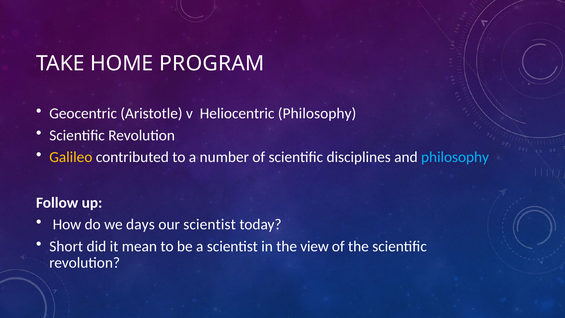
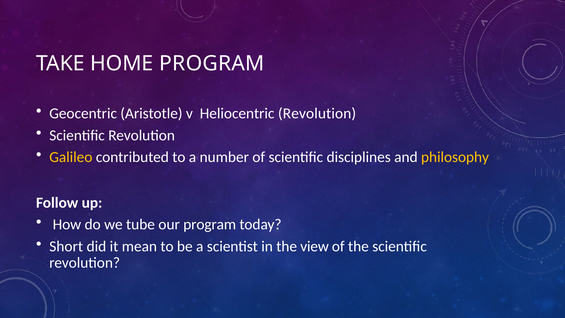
Heliocentric Philosophy: Philosophy -> Revolution
philosophy at (455, 157) colour: light blue -> yellow
days: days -> tube
our scientist: scientist -> program
